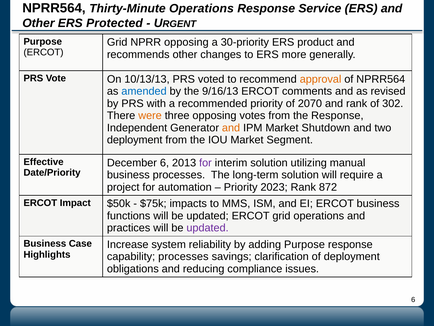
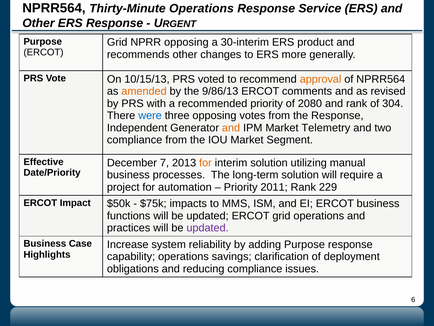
ERS Protected: Protected -> Response
30-priority: 30-priority -> 30-interim
10/13/13: 10/13/13 -> 10/15/13
amended colour: blue -> orange
9/16/13: 9/16/13 -> 9/86/13
2070: 2070 -> 2080
302: 302 -> 304
were colour: orange -> blue
Shutdown: Shutdown -> Telemetry
deployment at (135, 140): deployment -> compliance
December 6: 6 -> 7
for at (205, 163) colour: purple -> orange
2023: 2023 -> 2011
872: 872 -> 229
capability processes: processes -> operations
